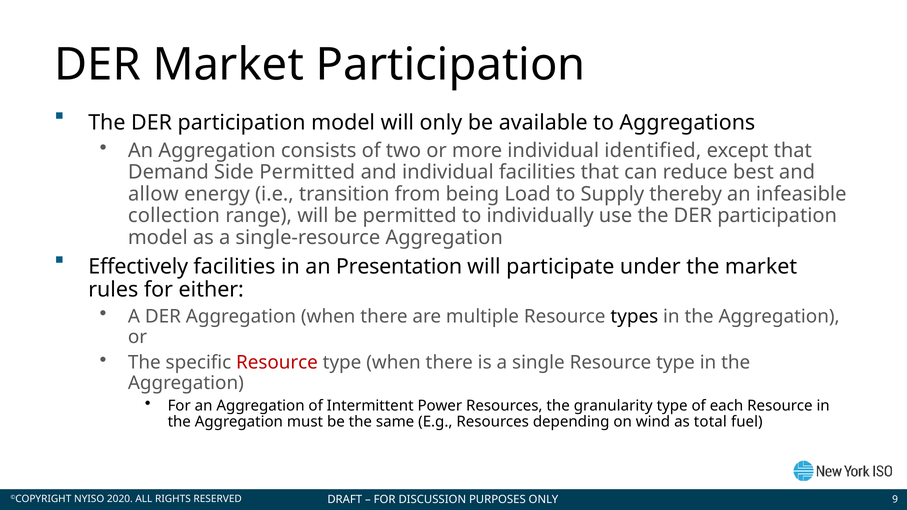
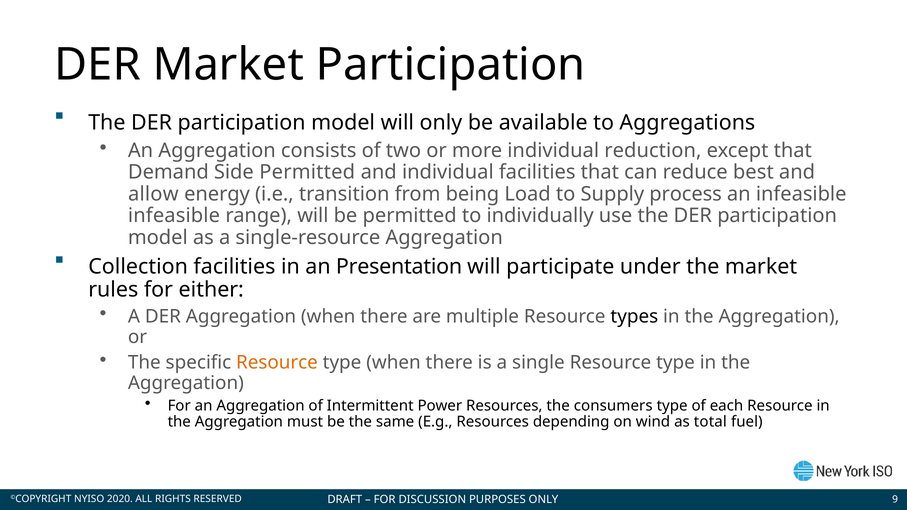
identified: identified -> reduction
thereby: thereby -> process
collection at (174, 216): collection -> infeasible
Effectively: Effectively -> Collection
Resource at (277, 363) colour: red -> orange
granularity: granularity -> consumers
